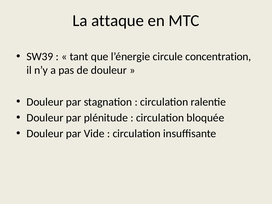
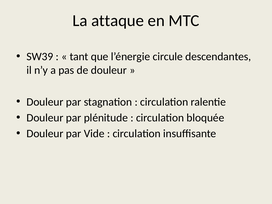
concentration: concentration -> descendantes
